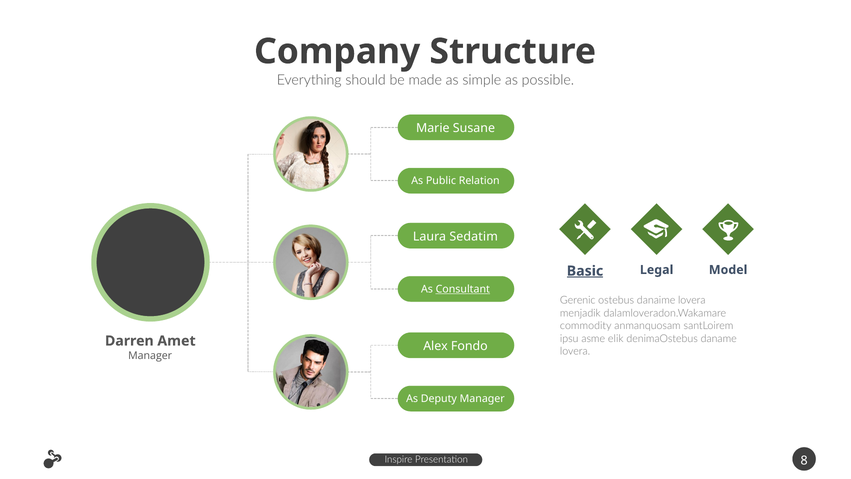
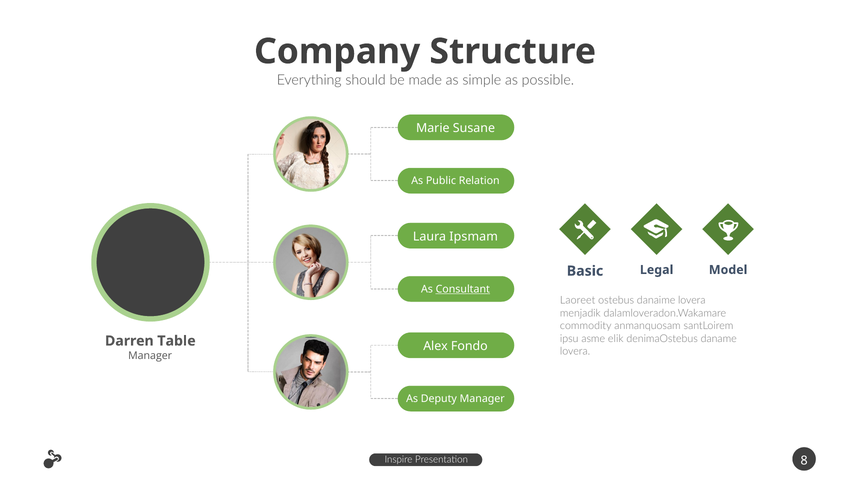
Sedatim: Sedatim -> Ipsmam
Basic underline: present -> none
Gerenic: Gerenic -> Laoreet
Amet: Amet -> Table
